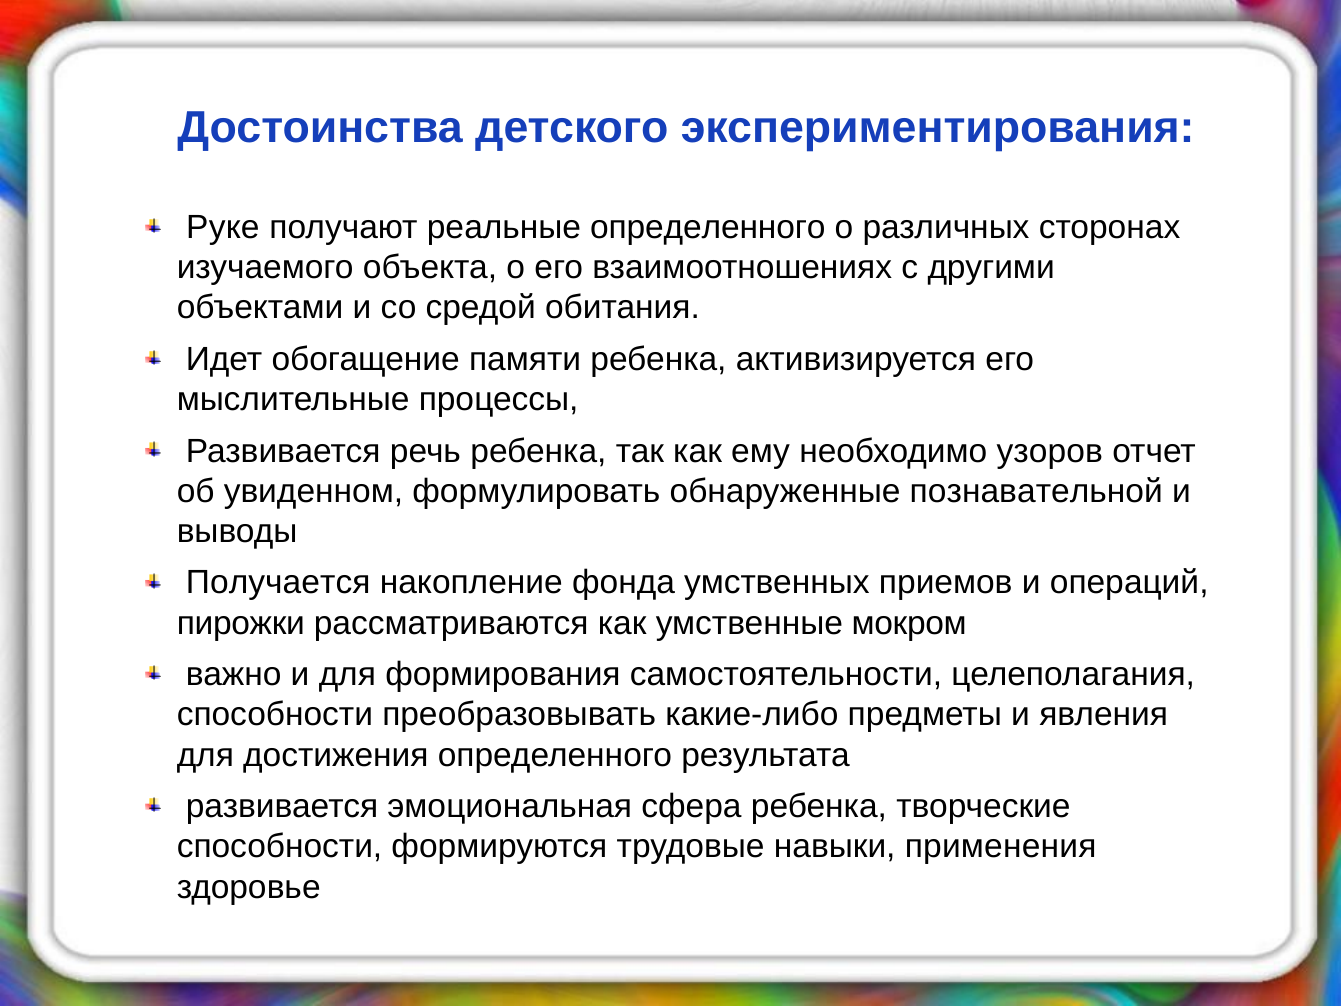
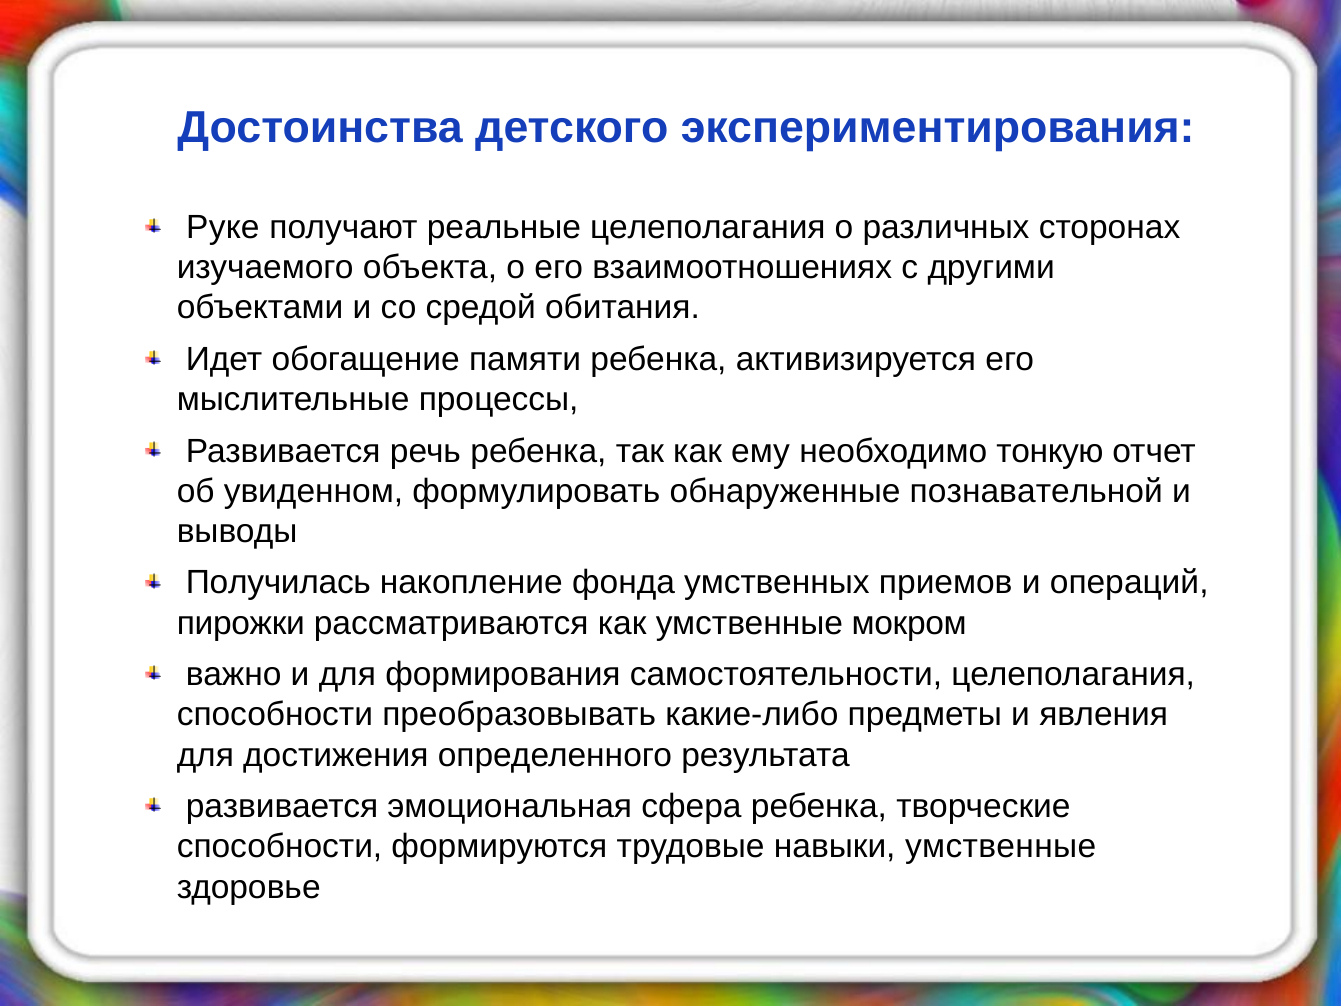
реальные определенного: определенного -> целеполагания
узоров: узоров -> тонкую
Получается: Получается -> Получилась
навыки применения: применения -> умственные
